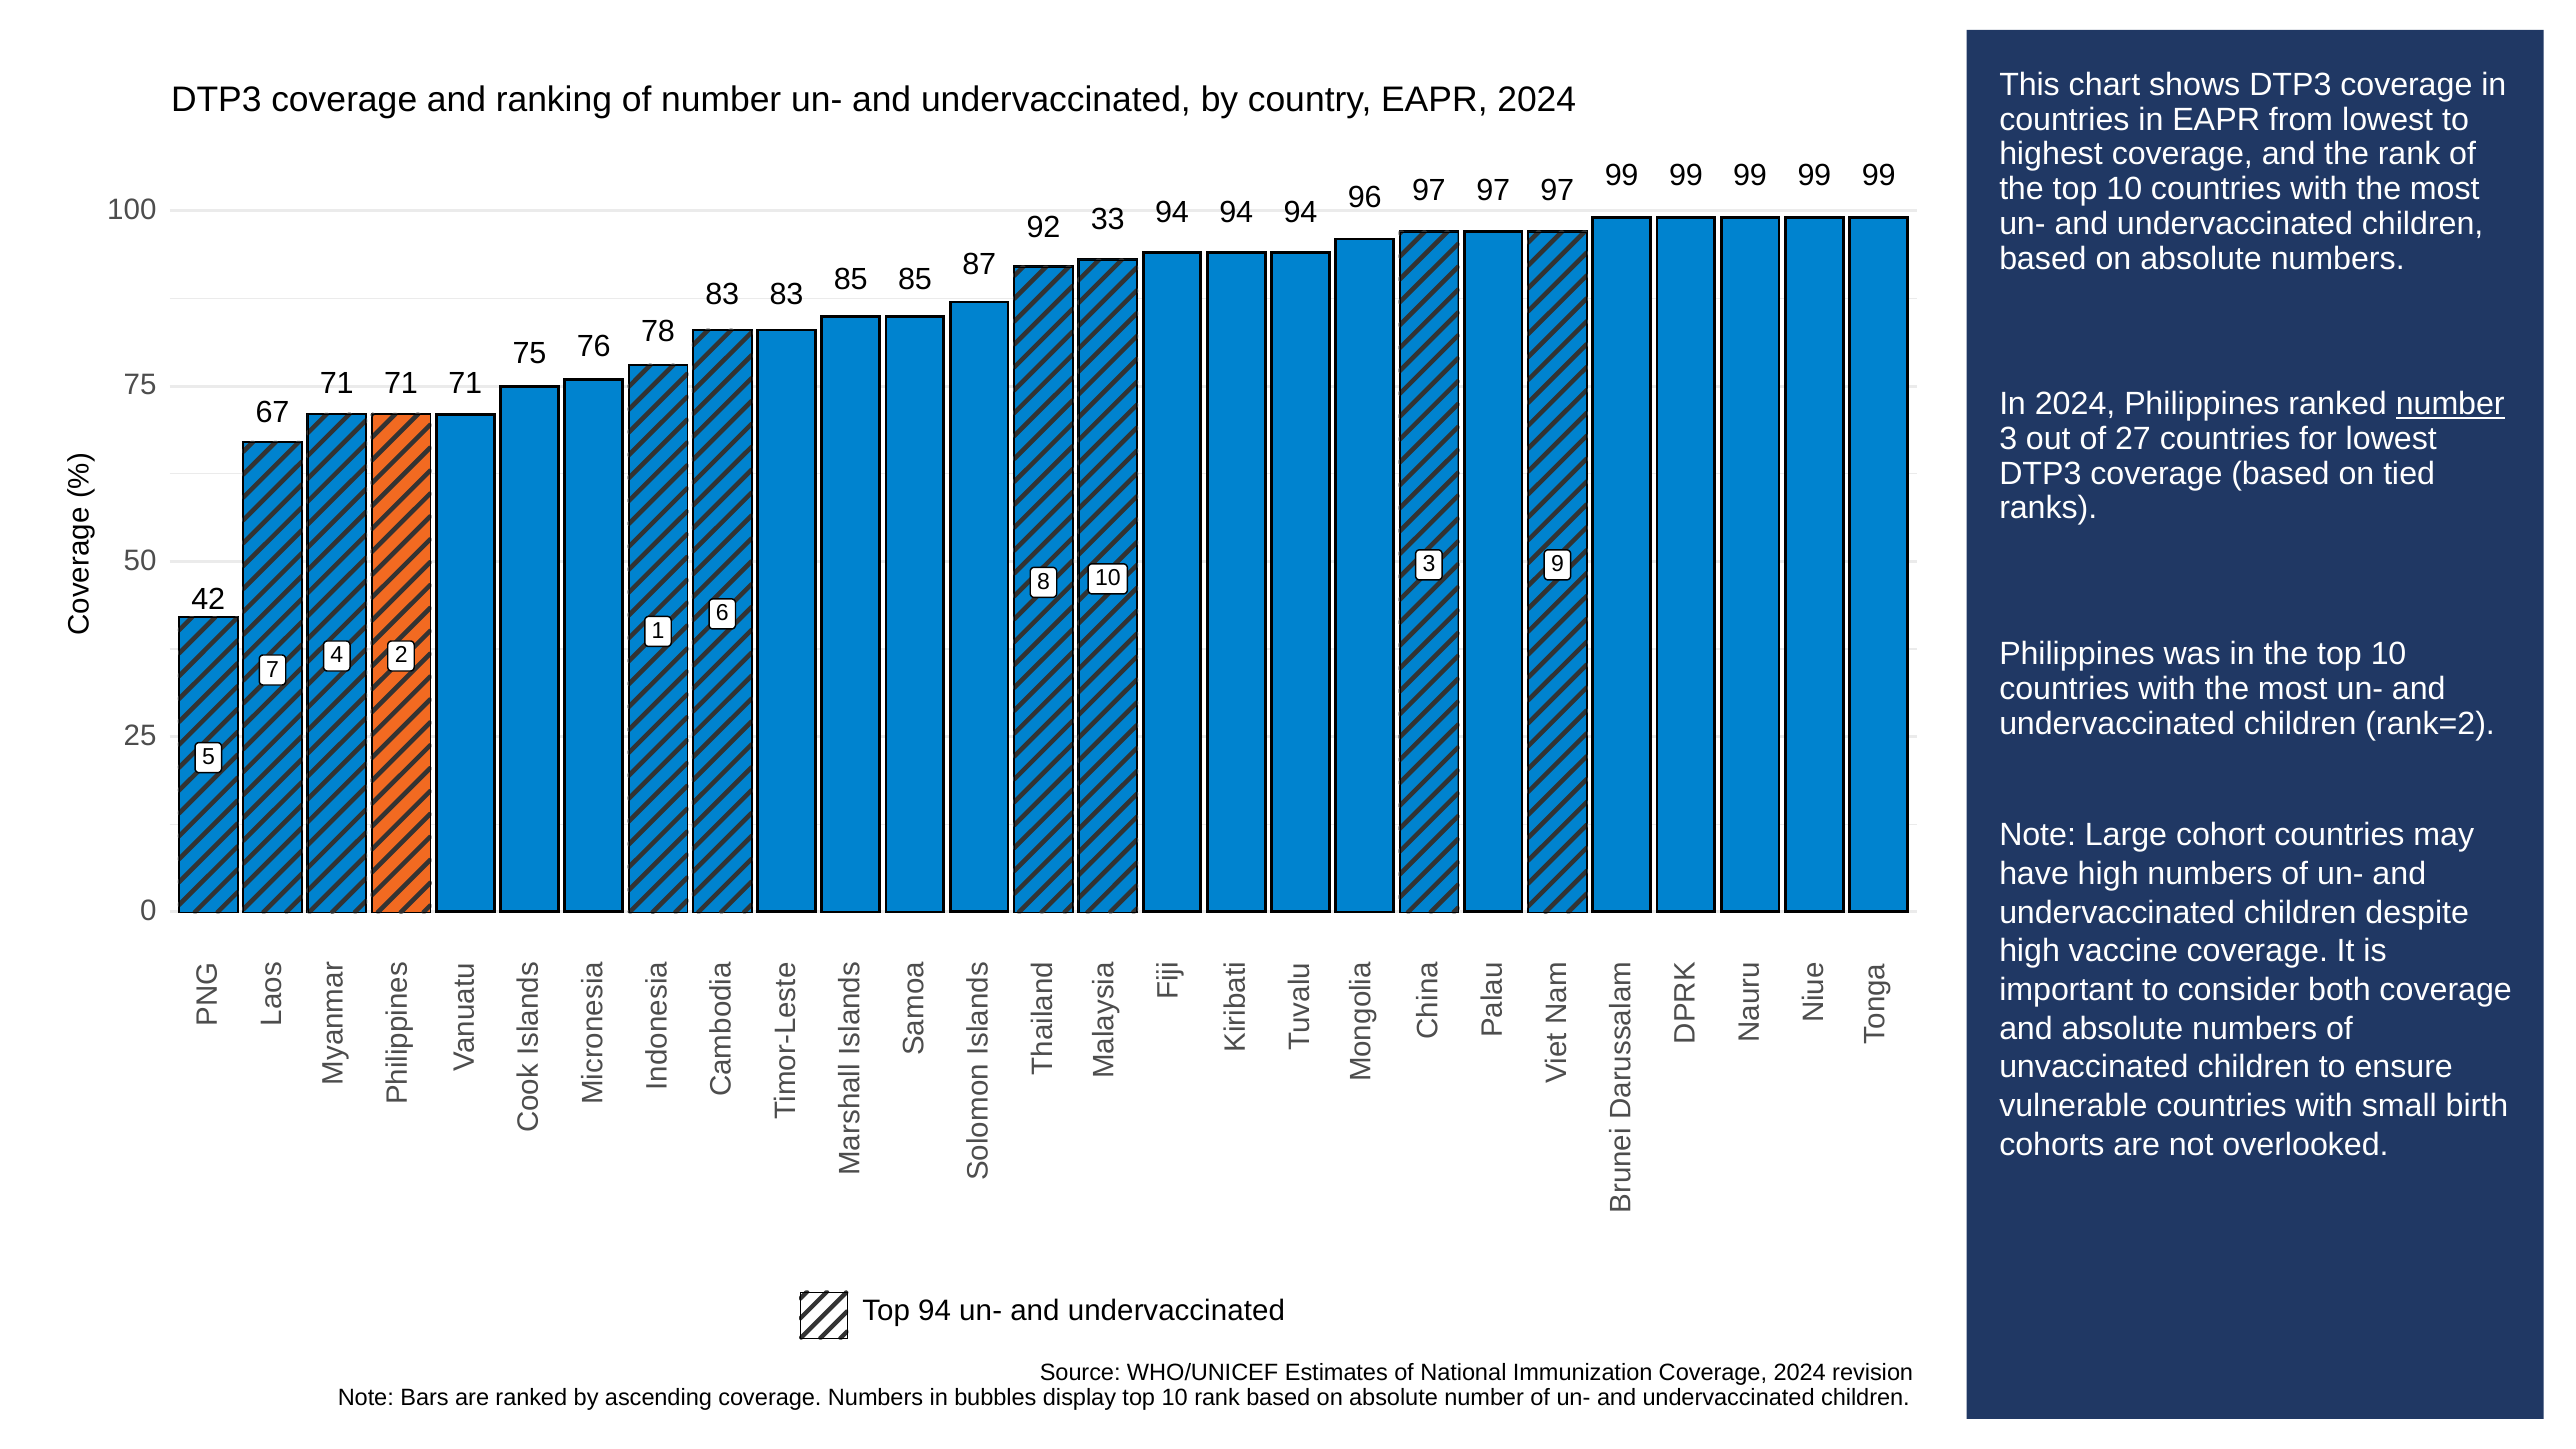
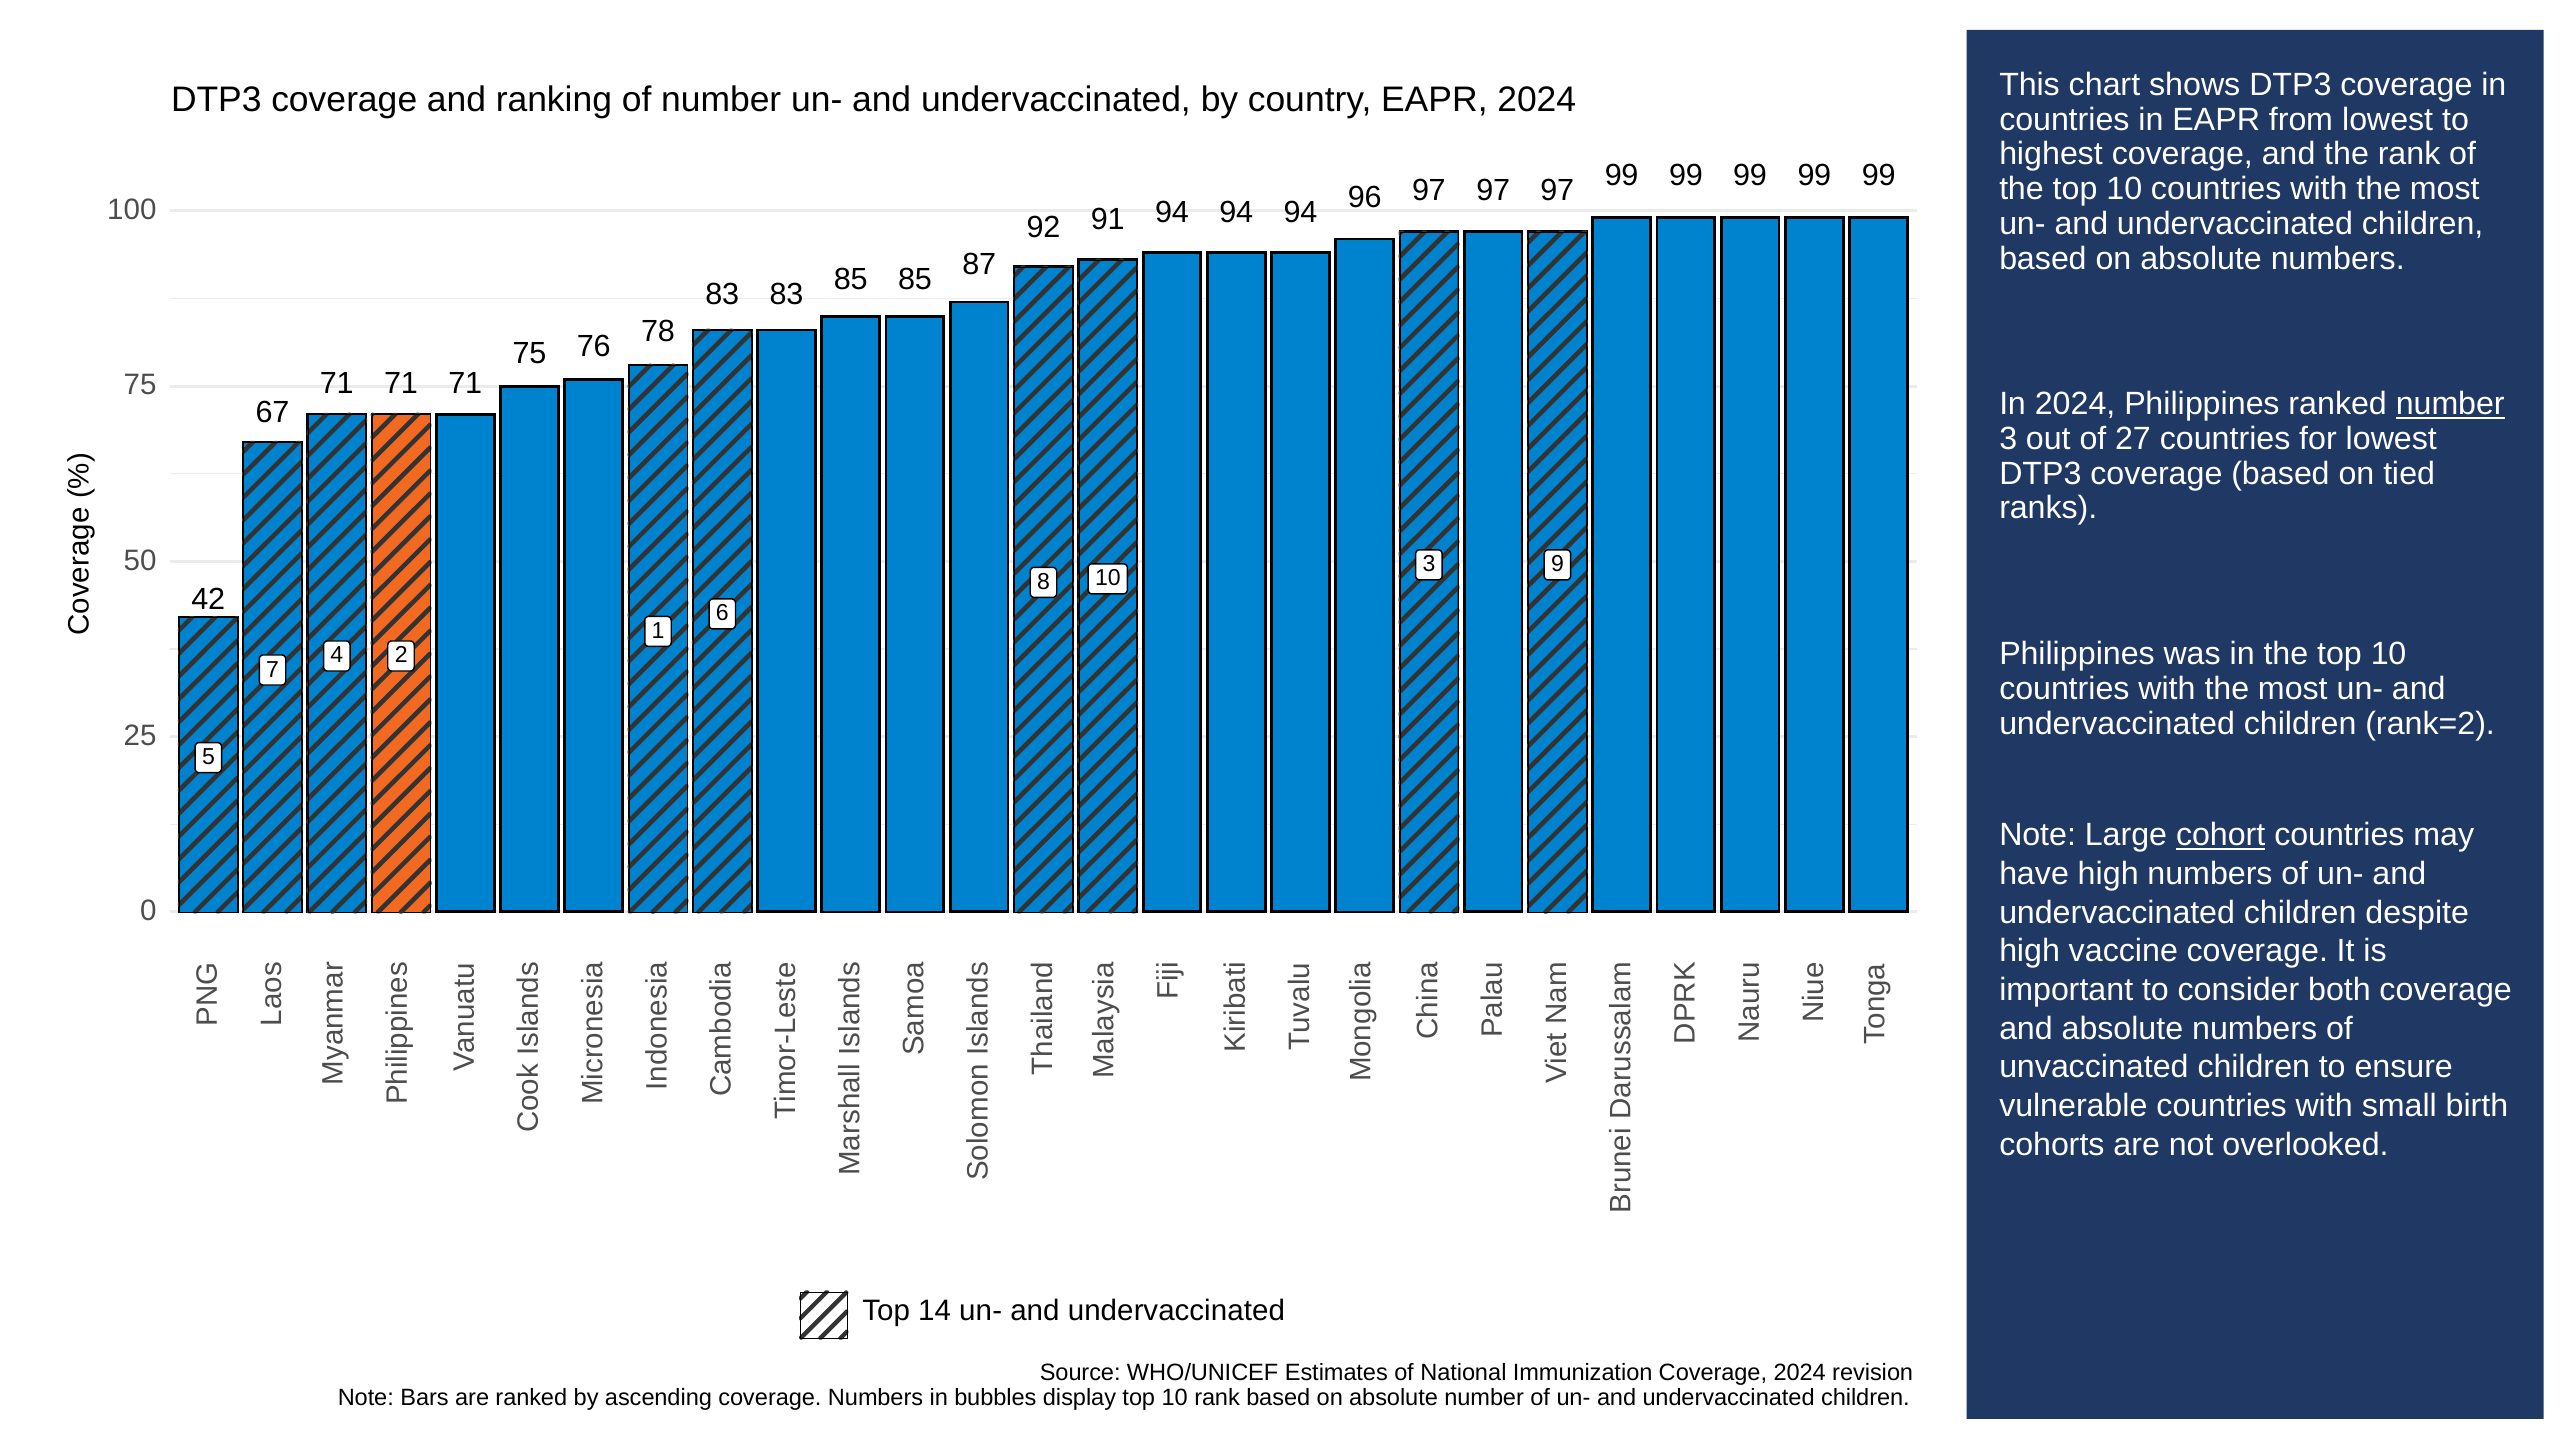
33: 33 -> 91
cohort underline: none -> present
Top 94: 94 -> 14
